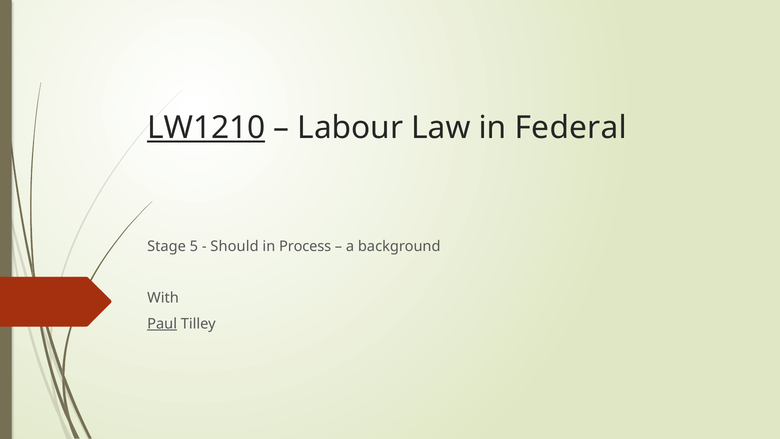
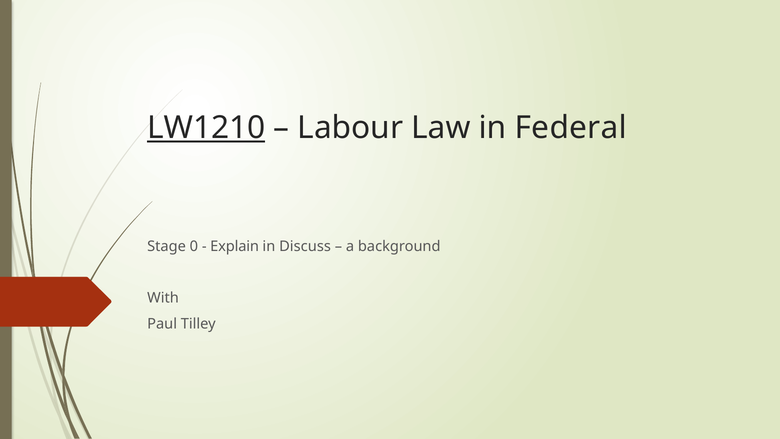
5: 5 -> 0
Should: Should -> Explain
Process: Process -> Discuss
Paul underline: present -> none
